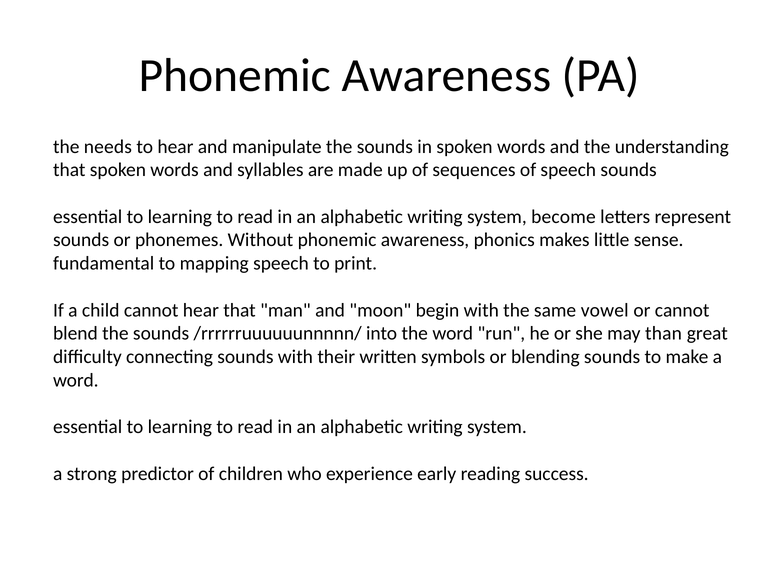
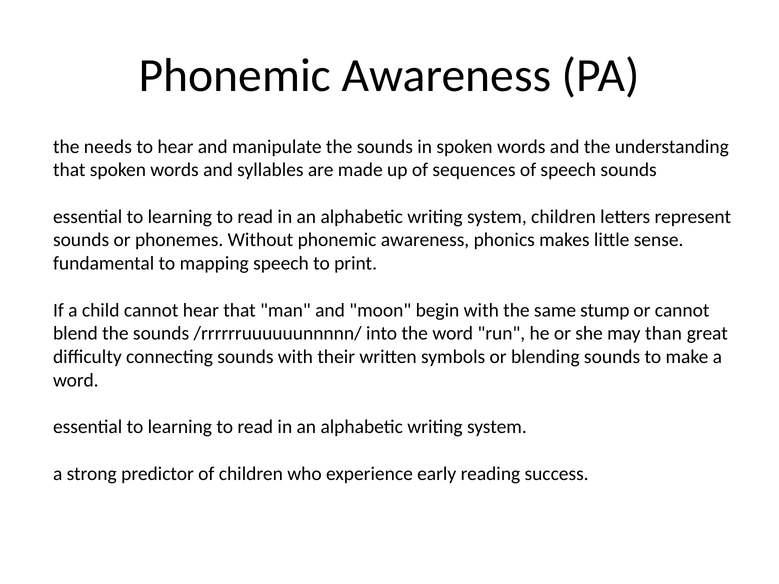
system become: become -> children
vowel: vowel -> stump
